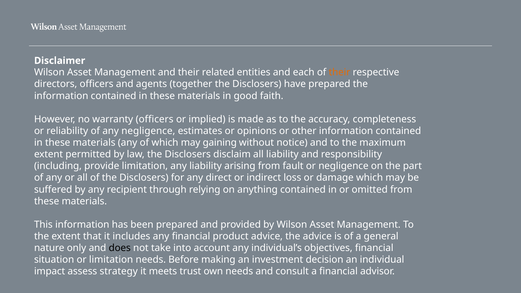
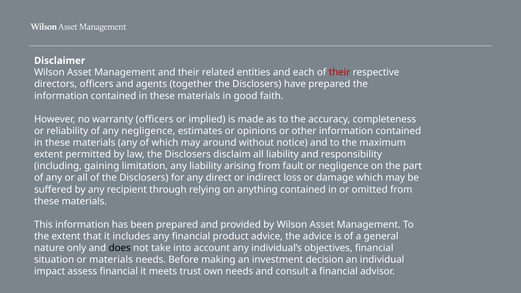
their at (339, 72) colour: orange -> red
gaining: gaining -> around
provide: provide -> gaining
or limitation: limitation -> materials
assess strategy: strategy -> financial
